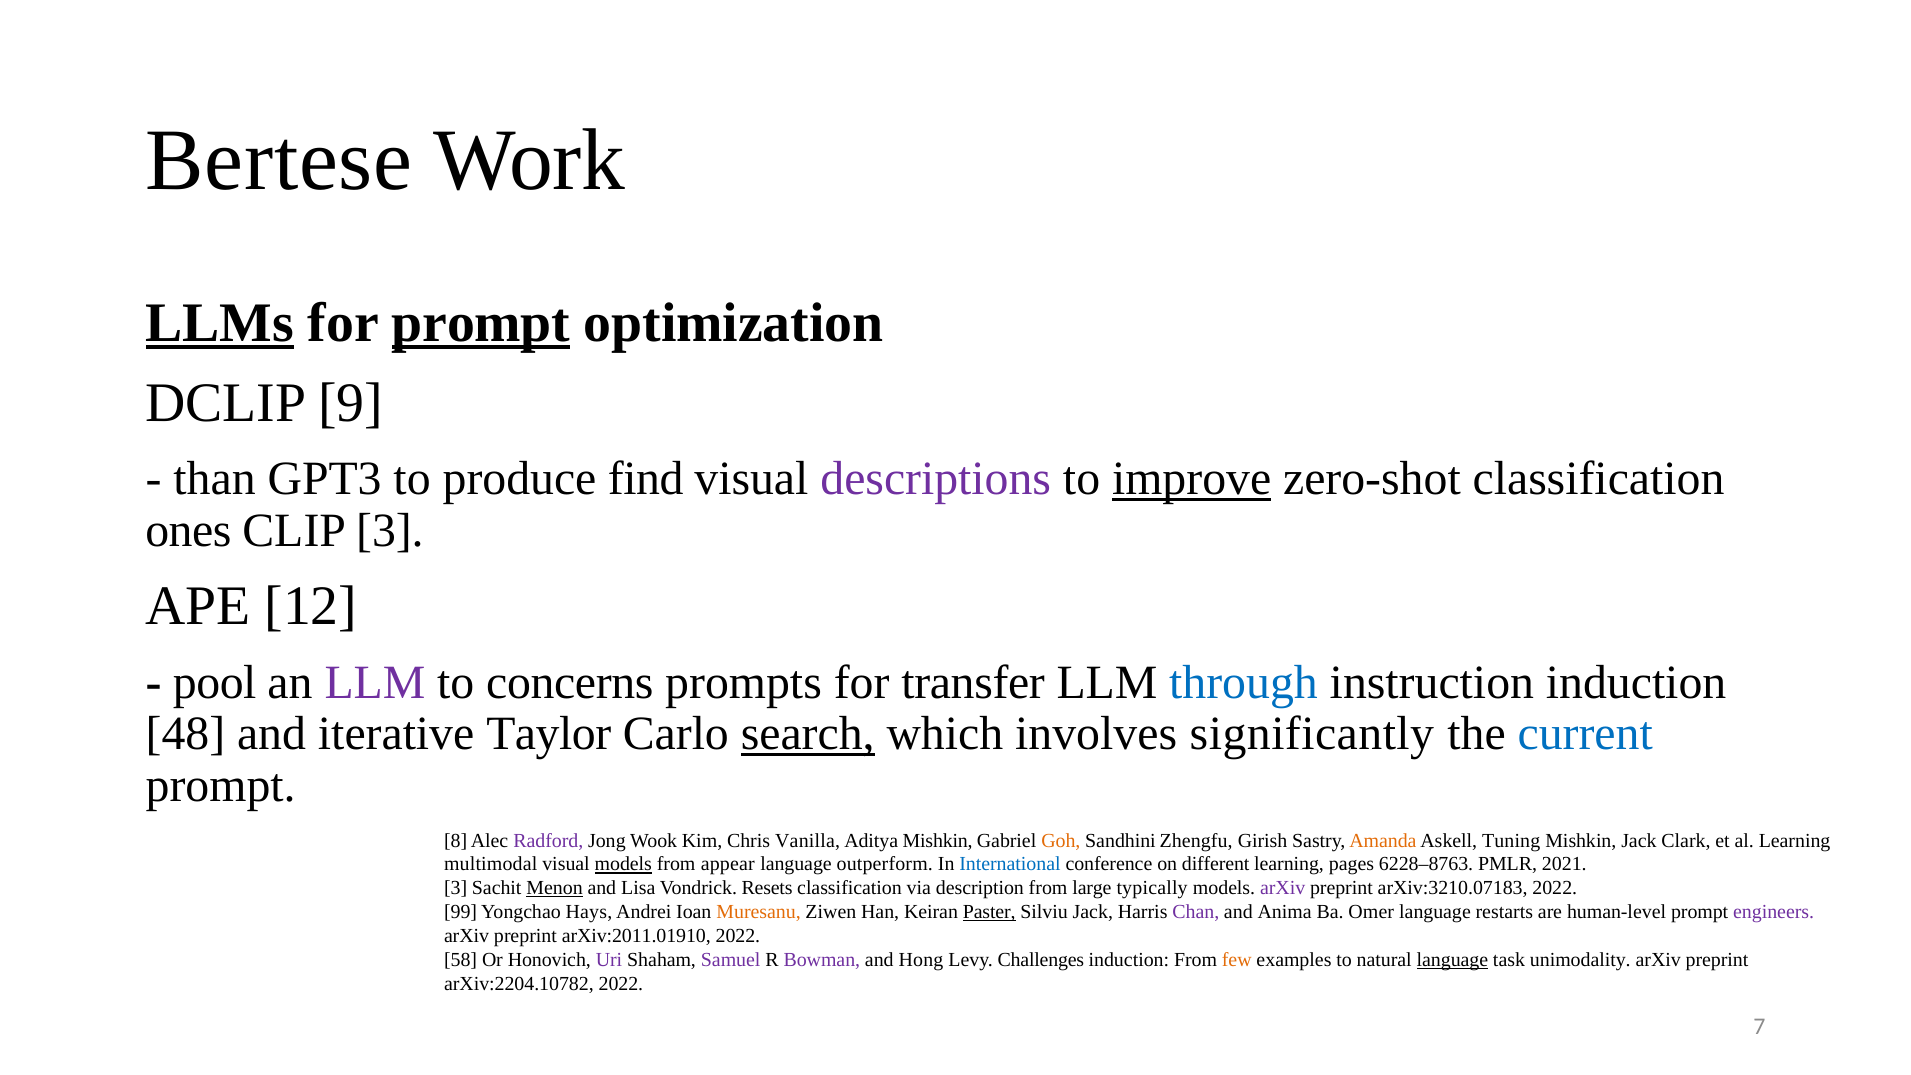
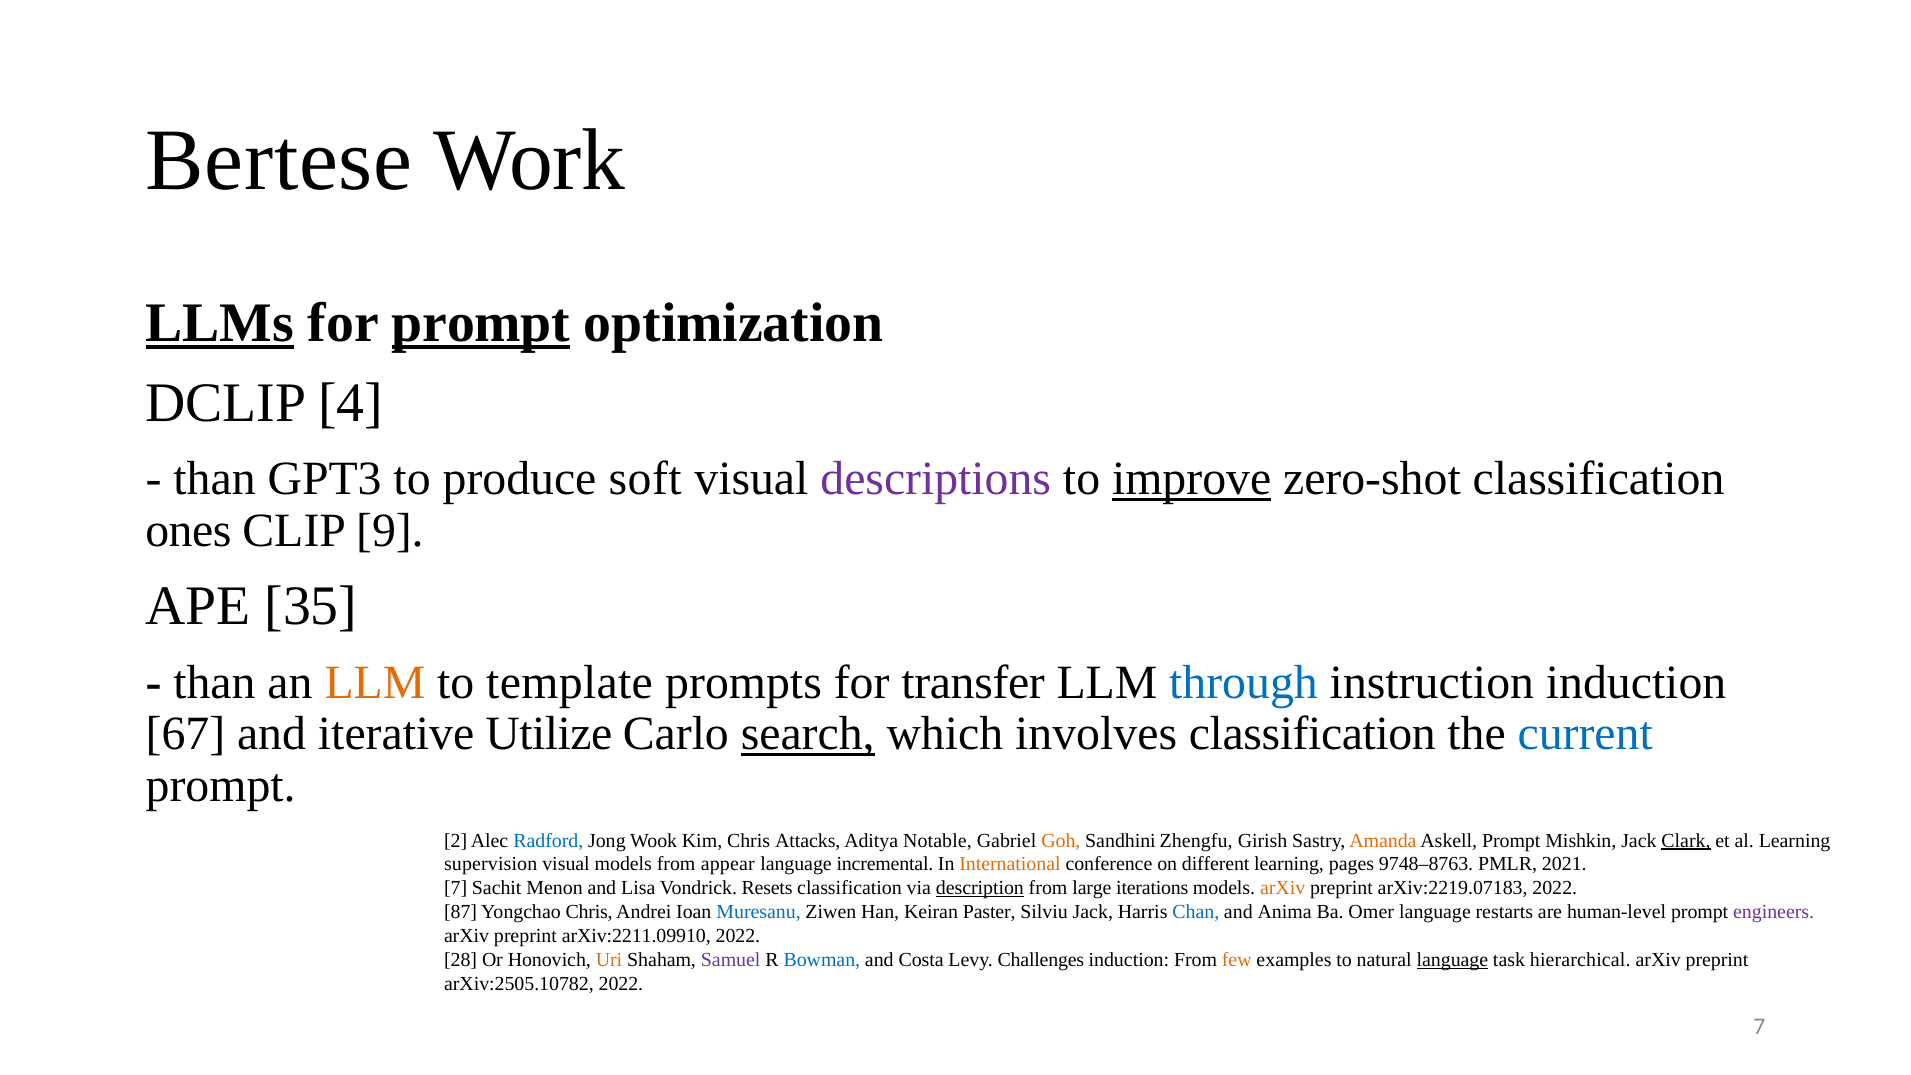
9: 9 -> 4
find: find -> soft
CLIP 3: 3 -> 9
12: 12 -> 35
pool at (215, 682): pool -> than
LLM at (375, 682) colour: purple -> orange
concerns: concerns -> template
48: 48 -> 67
Taylor: Taylor -> Utilize
involves significantly: significantly -> classification
8: 8 -> 2
Radford colour: purple -> blue
Vanilla: Vanilla -> Attacks
Aditya Mishkin: Mishkin -> Notable
Askell Tuning: Tuning -> Prompt
Clark underline: none -> present
multimodal: multimodal -> supervision
models at (623, 864) underline: present -> none
outperform: outperform -> incremental
International colour: blue -> orange
6228–8763: 6228–8763 -> 9748–8763
3 at (456, 888): 3 -> 7
Menon underline: present -> none
description underline: none -> present
typically: typically -> iterations
arXiv at (1283, 888) colour: purple -> orange
arXiv:3210.07183: arXiv:3210.07183 -> arXiv:2219.07183
99: 99 -> 87
Yongchao Hays: Hays -> Chris
Muresanu colour: orange -> blue
Paster underline: present -> none
Chan colour: purple -> blue
arXiv:2011.01910: arXiv:2011.01910 -> arXiv:2211.09910
58: 58 -> 28
Uri colour: purple -> orange
Bowman colour: purple -> blue
Hong: Hong -> Costa
unimodality: unimodality -> hierarchical
arXiv:2204.10782: arXiv:2204.10782 -> arXiv:2505.10782
